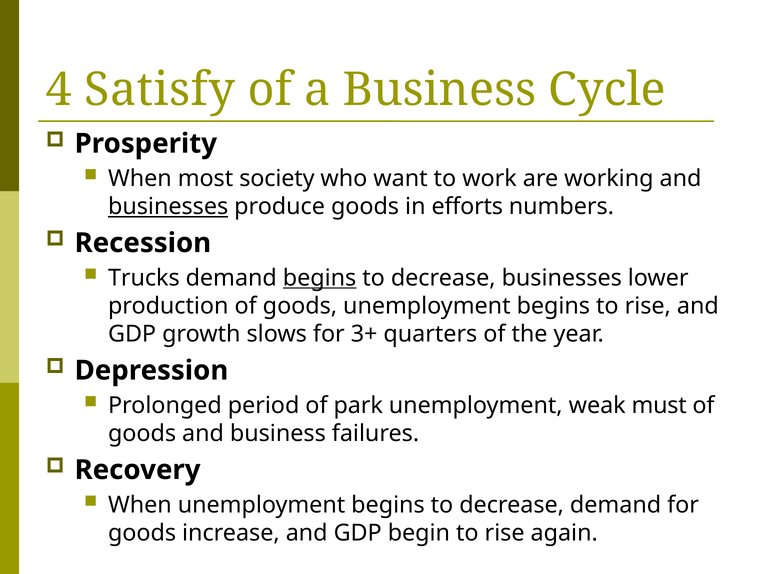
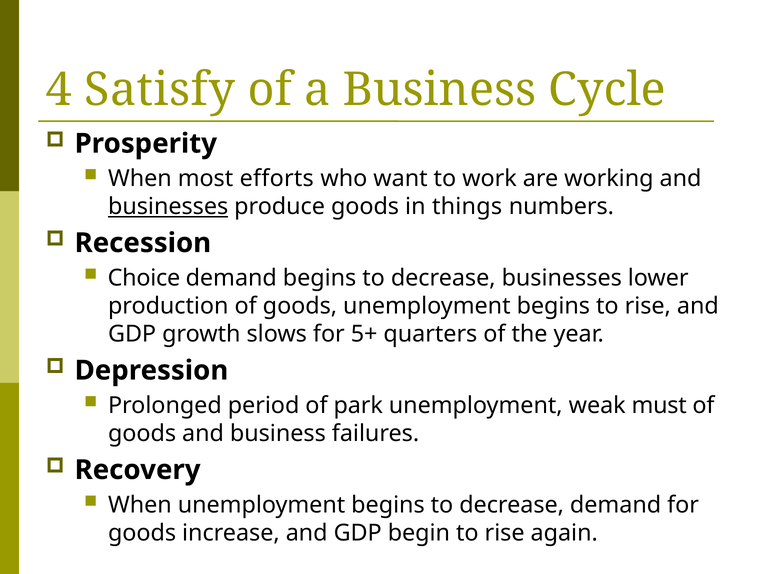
society: society -> efforts
efforts: efforts -> things
Trucks: Trucks -> Choice
begins at (320, 278) underline: present -> none
3+: 3+ -> 5+
